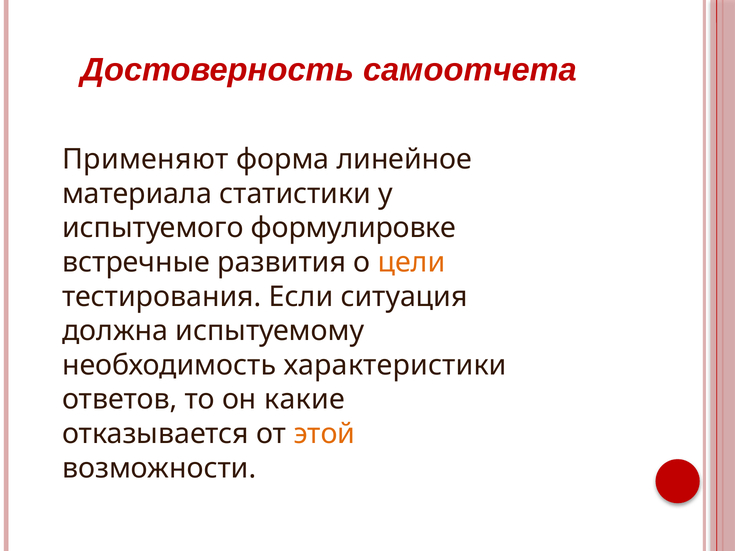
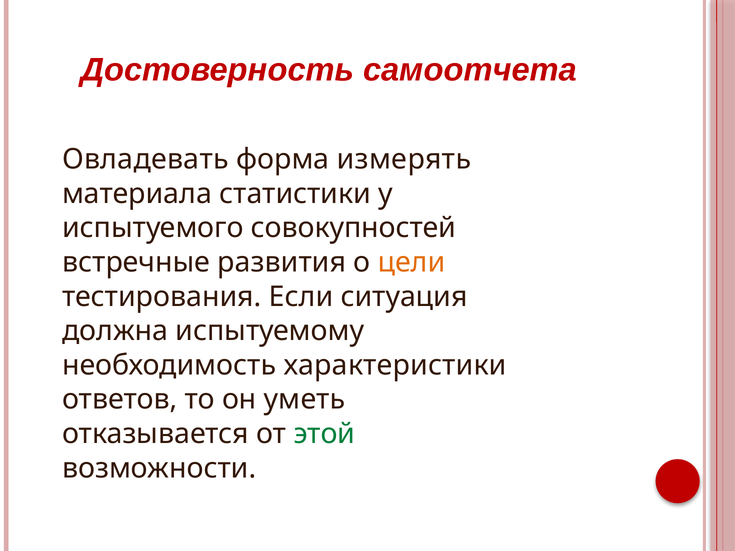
Применяют: Применяют -> Овладевать
линейное: линейное -> измерять
формулировке: формулировке -> совокупностей
какие: какие -> уметь
этой colour: orange -> green
